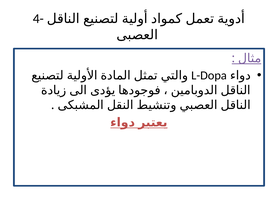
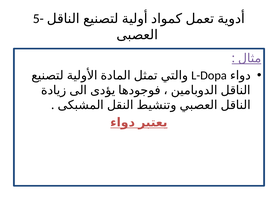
4-: 4- -> 5-
